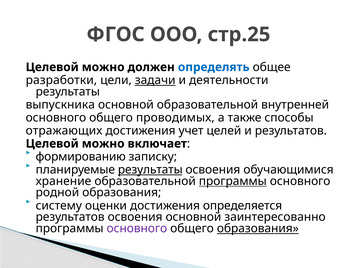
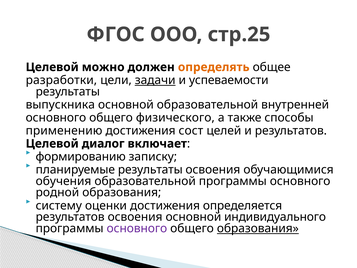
определять colour: blue -> orange
деятельности: деятельности -> успеваемости
проводимых: проводимых -> физического
отражающих: отражающих -> применению
учет: учет -> сост
можно at (103, 144): можно -> диалог
результаты at (150, 170) underline: present -> none
хранение: хранение -> обучения
программы at (233, 181) underline: present -> none
заинтересованно: заинтересованно -> индивидуального
